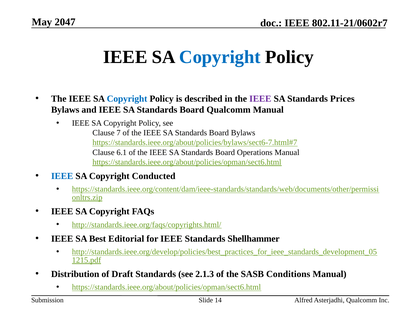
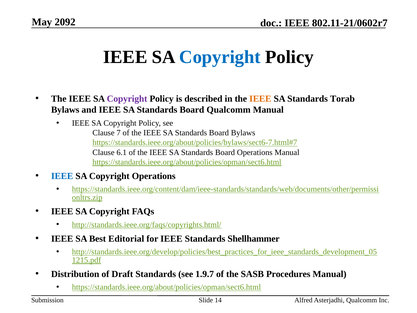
2047: 2047 -> 2092
Copyright at (127, 99) colour: blue -> purple
IEEE at (260, 99) colour: purple -> orange
Prices: Prices -> Torab
Copyright Conducted: Conducted -> Operations
2.1.3: 2.1.3 -> 1.9.7
Conditions: Conditions -> Procedures
